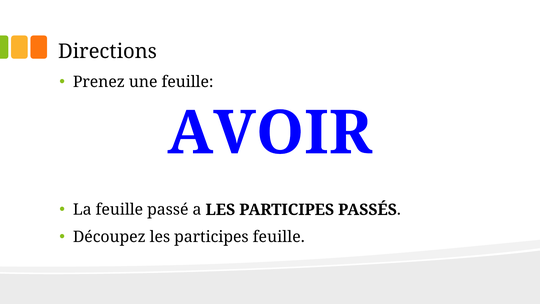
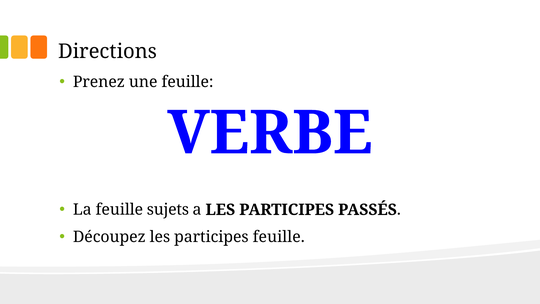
AVOIR: AVOIR -> VERBE
passé: passé -> sujets
